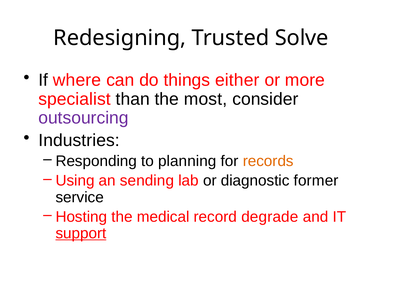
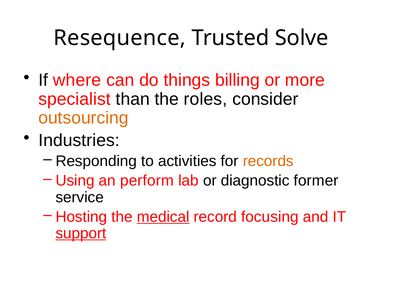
Redesigning: Redesigning -> Resequence
either: either -> billing
most: most -> roles
outsourcing colour: purple -> orange
planning: planning -> activities
sending: sending -> perform
medical underline: none -> present
degrade: degrade -> focusing
